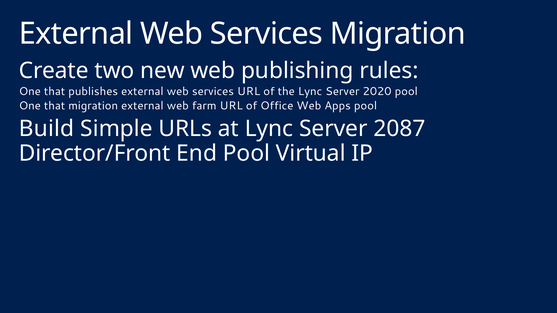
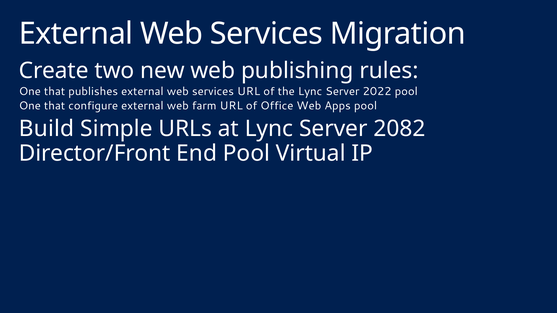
2020: 2020 -> 2022
that migration: migration -> configure
2087: 2087 -> 2082
